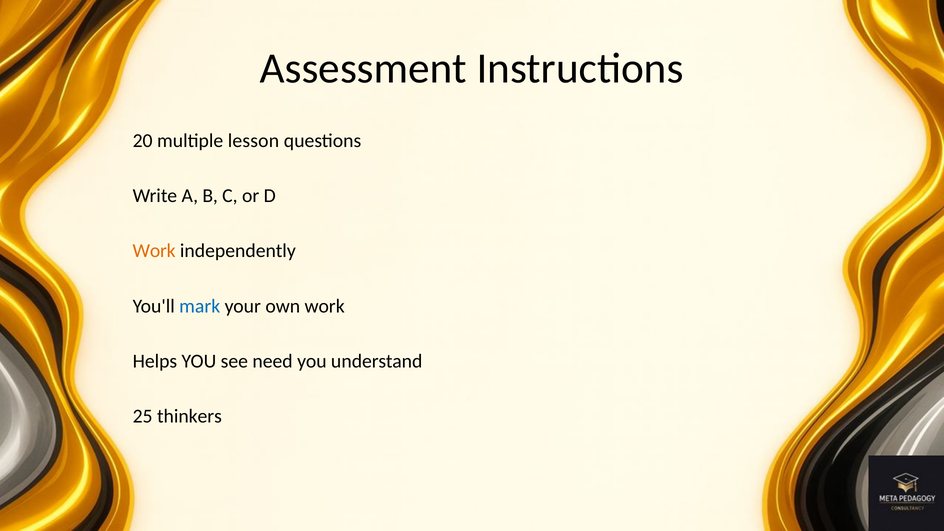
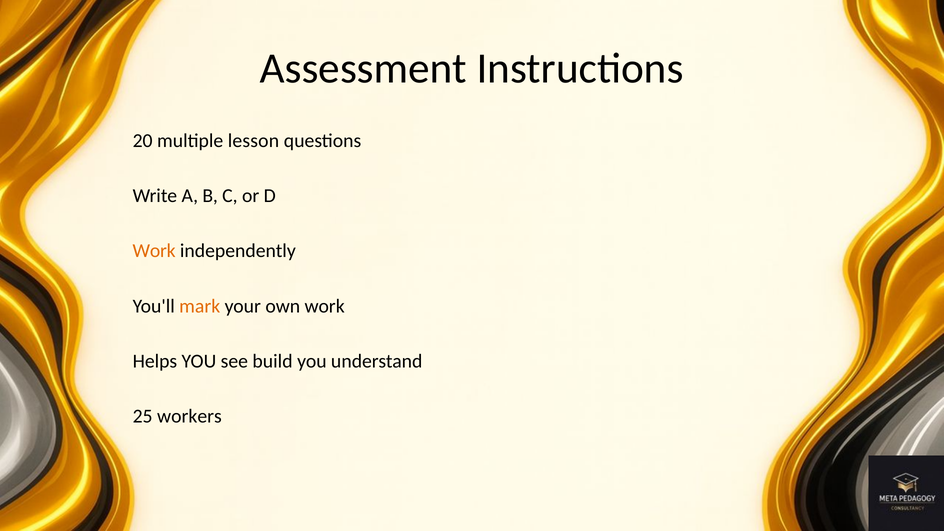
mark colour: blue -> orange
need: need -> build
thinkers: thinkers -> workers
